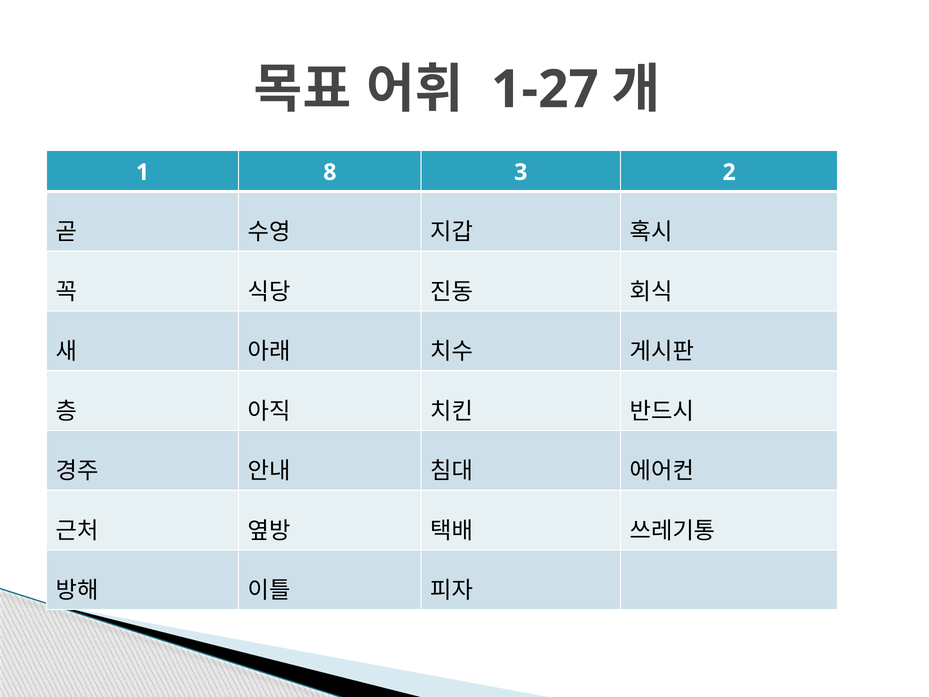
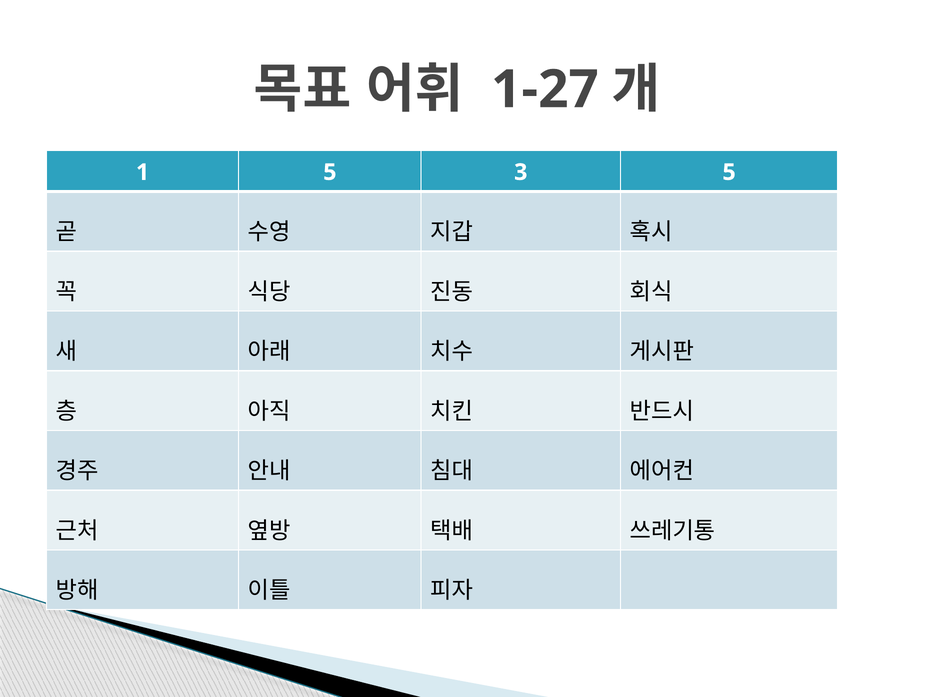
1 8: 8 -> 5
3 2: 2 -> 5
